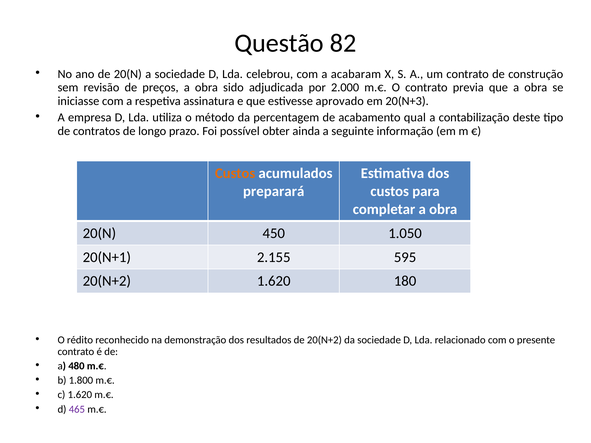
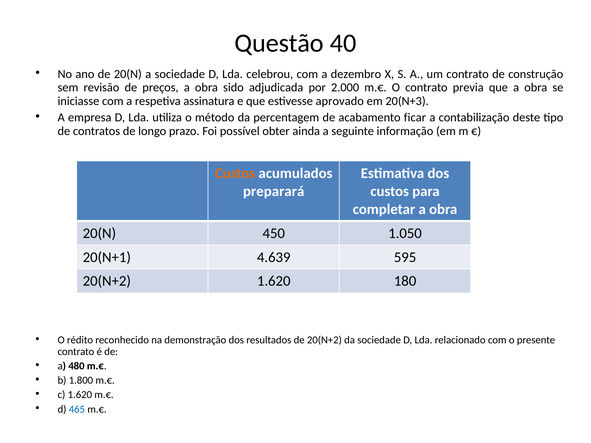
82: 82 -> 40
acabaram: acabaram -> dezembro
qual: qual -> ficar
2.155: 2.155 -> 4.639
465 colour: purple -> blue
